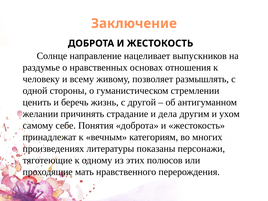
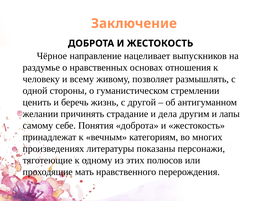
Солнце: Солнце -> Чёрное
ухом: ухом -> лапы
